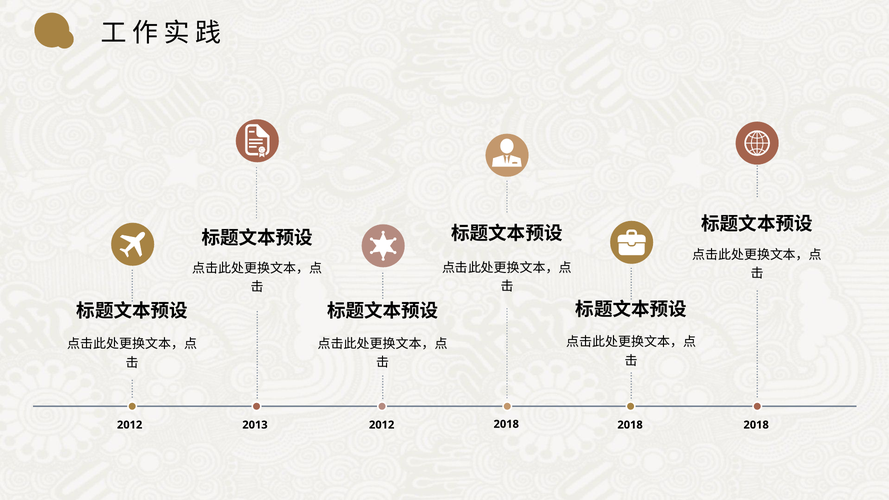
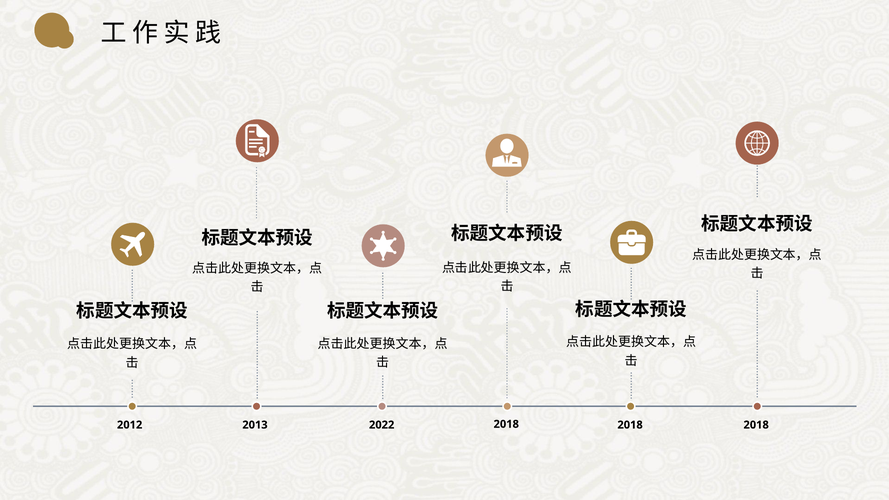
2012 at (382, 425): 2012 -> 2022
